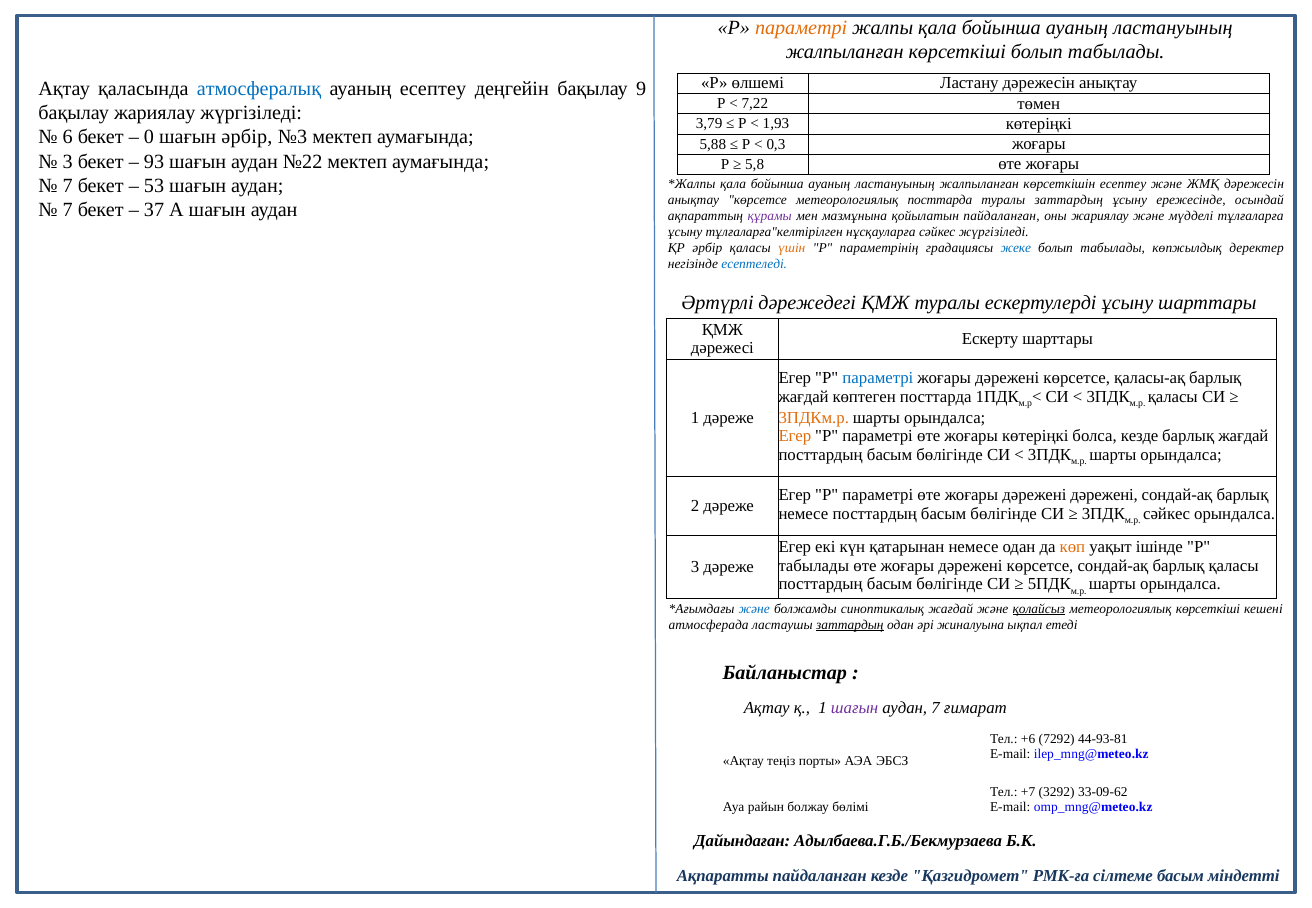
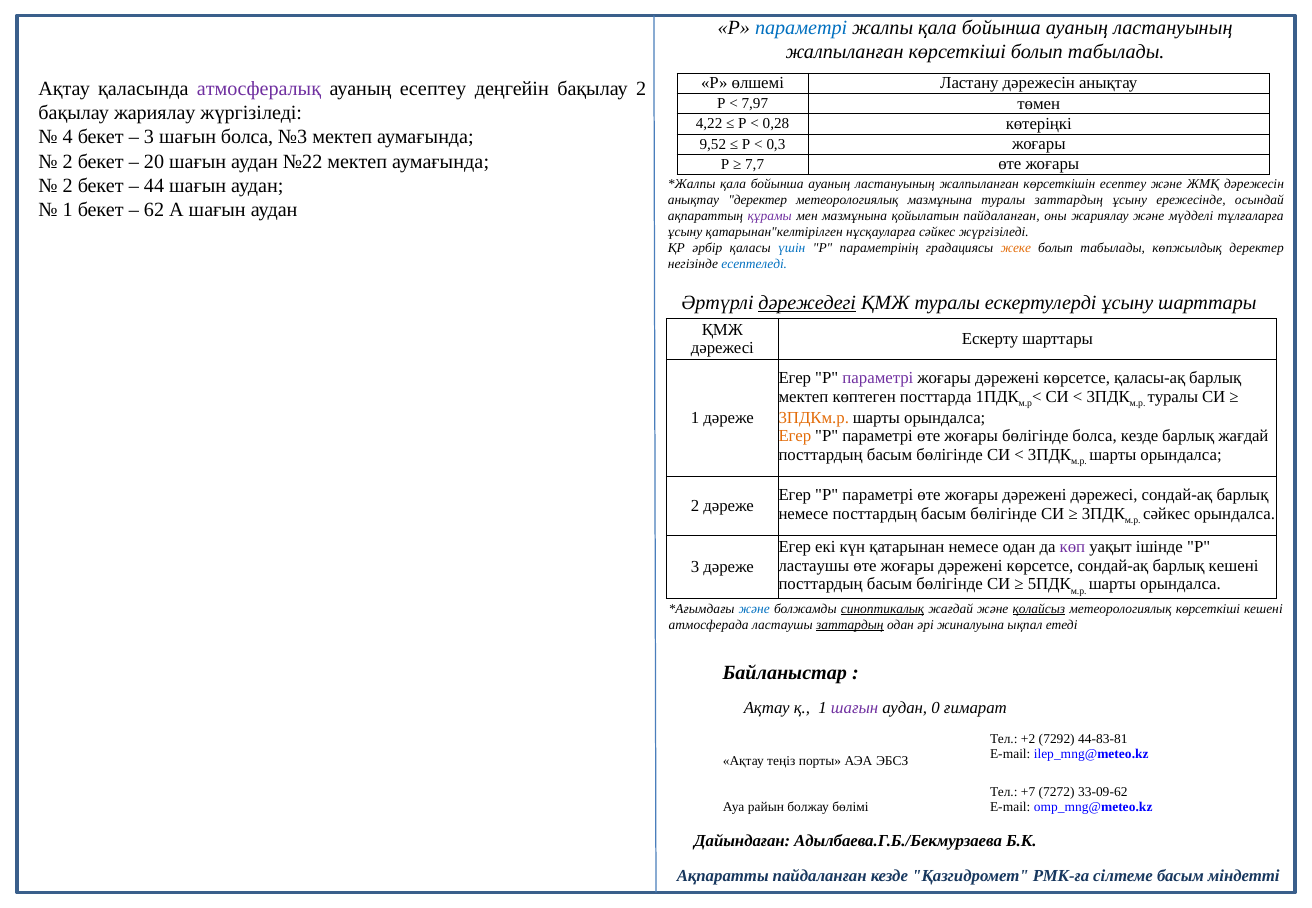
параметрі at (801, 28) colour: orange -> blue
атмосфералық colour: blue -> purple
бақылау 9: 9 -> 2
7,22: 7,22 -> 7,97
3,79: 3,79 -> 4,22
1,93: 1,93 -> 0,28
6: 6 -> 4
0 at (149, 137): 0 -> 3
шағын әрбір: әрбір -> болса
5,88: 5,88 -> 9,52
3 at (68, 161): 3 -> 2
93: 93 -> 20
5,8: 5,8 -> 7,7
7 at (68, 186): 7 -> 2
53: 53 -> 44
анықтау көрсетсе: көрсетсе -> деректер
метеорологиялық посттарда: посттарда -> мазмұнына
7 at (68, 210): 7 -> 1
37: 37 -> 62
тұлғаларға"келтірілген: тұлғаларға"келтірілген -> қатарынан"келтірілген
үшін colour: orange -> blue
жеке colour: blue -> orange
дәрежедегі underline: none -> present
параметрі at (878, 378) colour: blue -> purple
жағдай at (804, 397): жағдай -> мектеп
қаласы at (1173, 397): қаласы -> туралы
жоғары көтеріңкі: көтеріңкі -> бөлігінде
дәрежені дәрежені: дәрежені -> дәрежесі
көп colour: orange -> purple
табылады at (814, 566): табылады -> ластаушы
барлық қаласы: қаласы -> кешені
синоптикалық underline: none -> present
аудан 7: 7 -> 0
+6: +6 -> +2
44-93-81: 44-93-81 -> 44-83-81
3292: 3292 -> 7272
